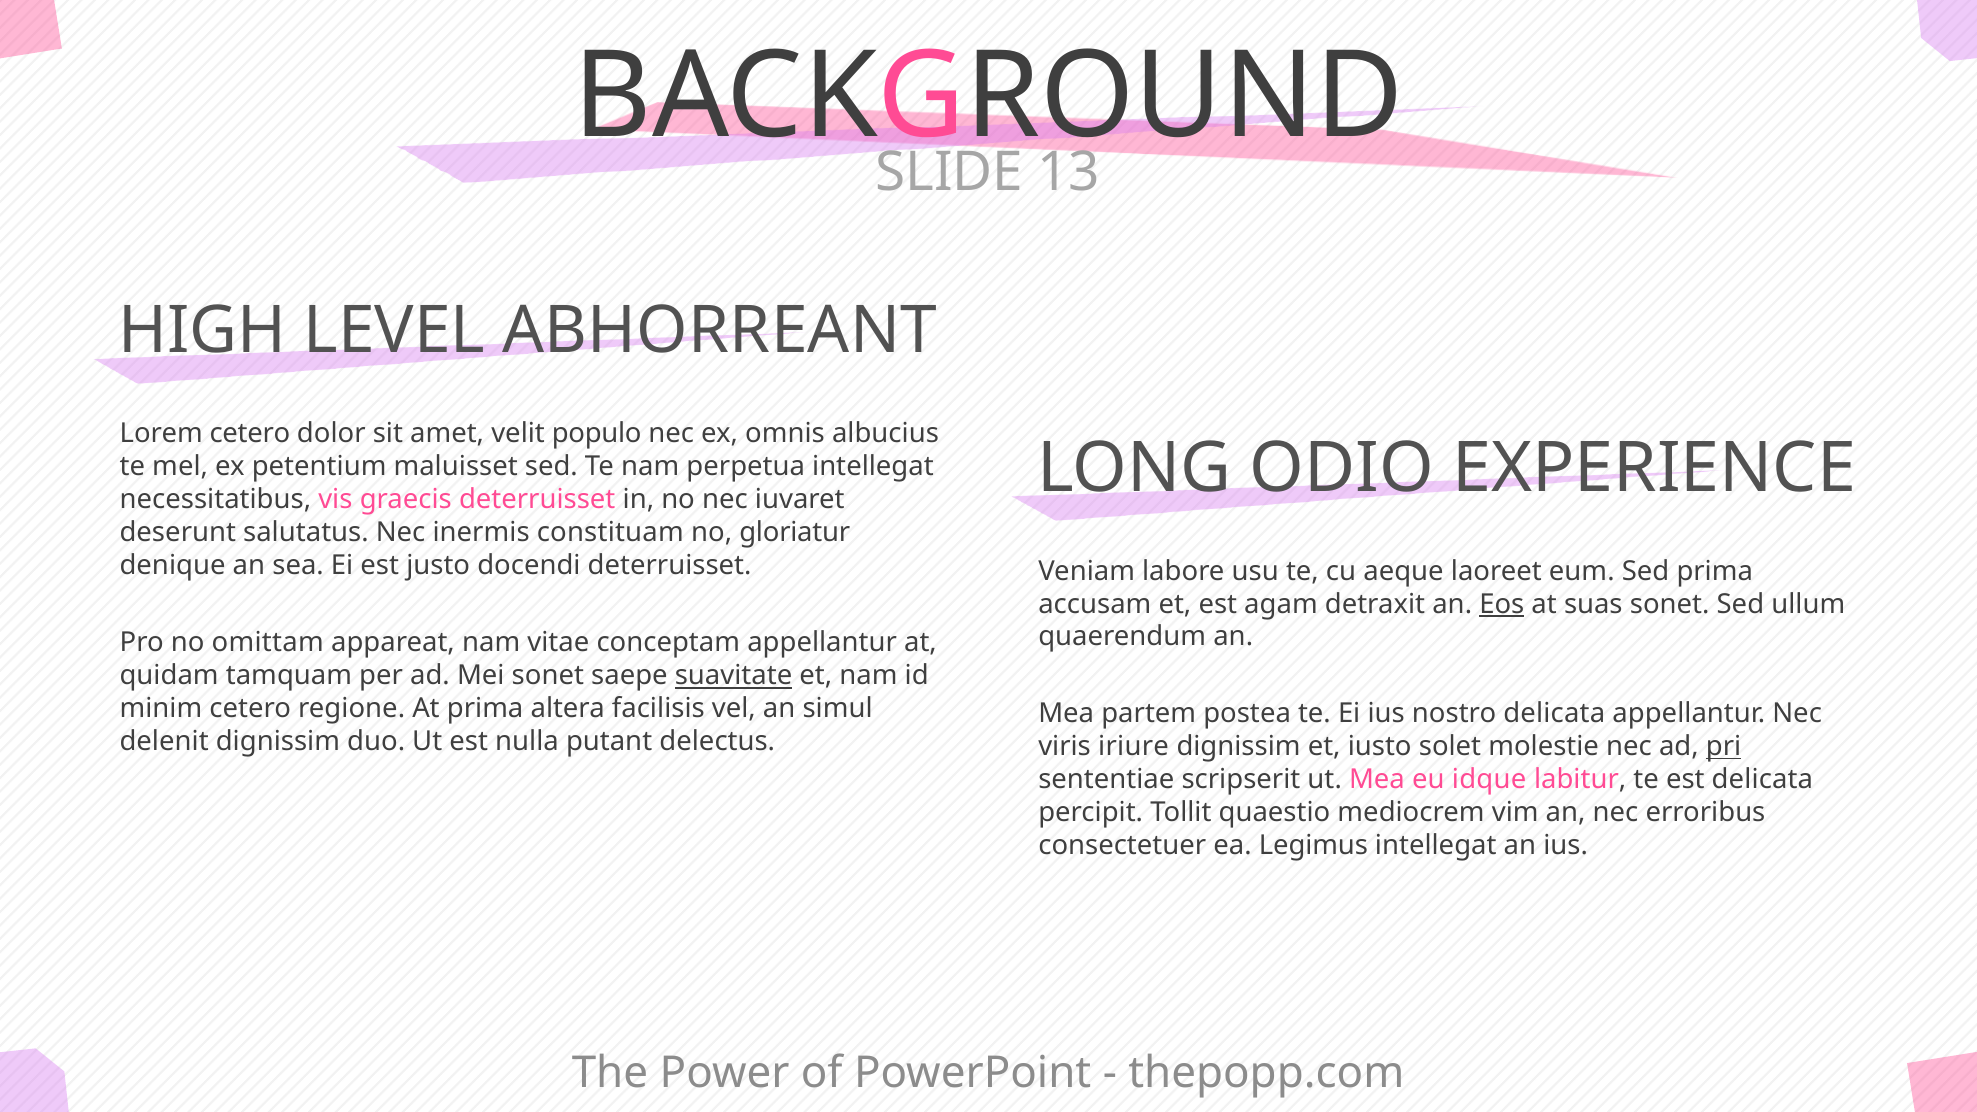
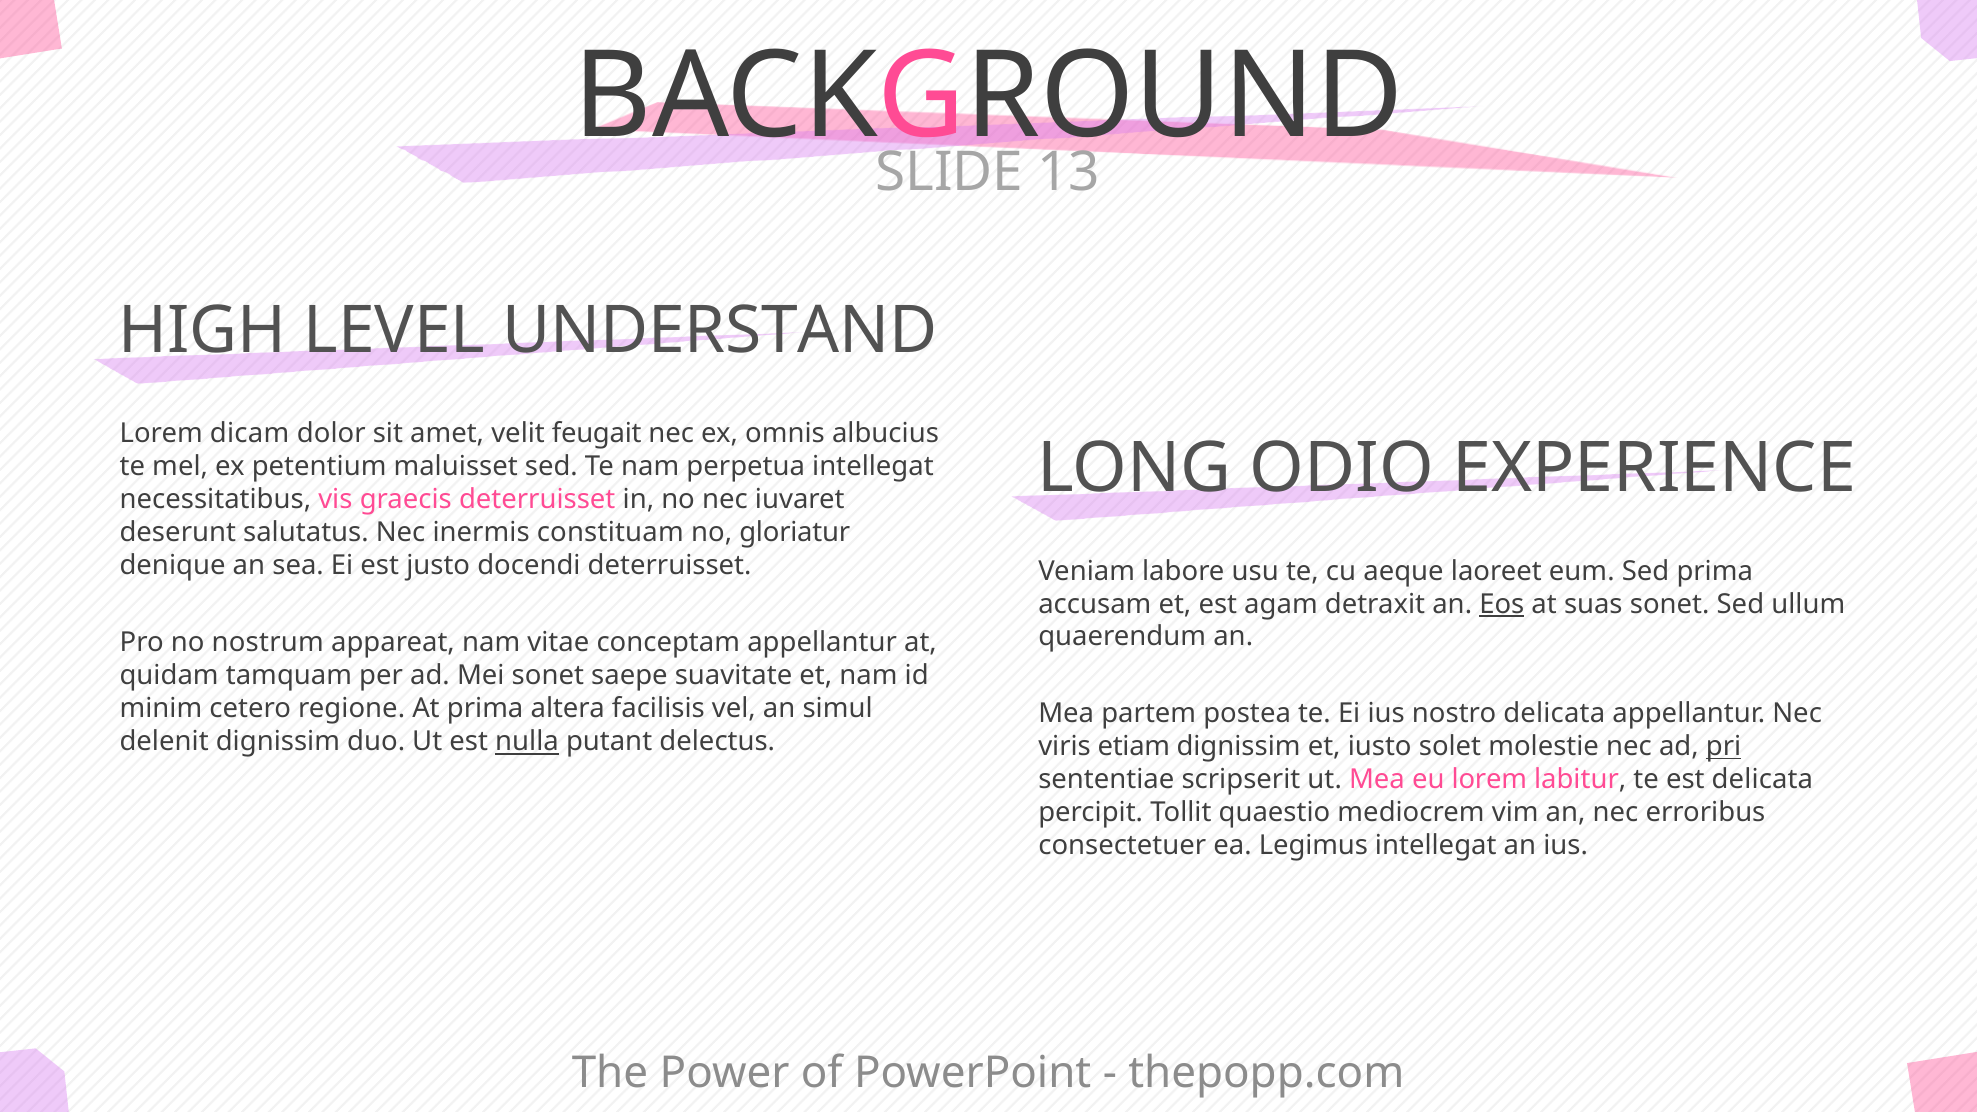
ABHORREANT: ABHORREANT -> UNDERSTAND
Lorem cetero: cetero -> dicam
populo: populo -> feugait
omittam: omittam -> nostrum
suavitate underline: present -> none
nulla underline: none -> present
iriure: iriure -> etiam
eu idque: idque -> lorem
